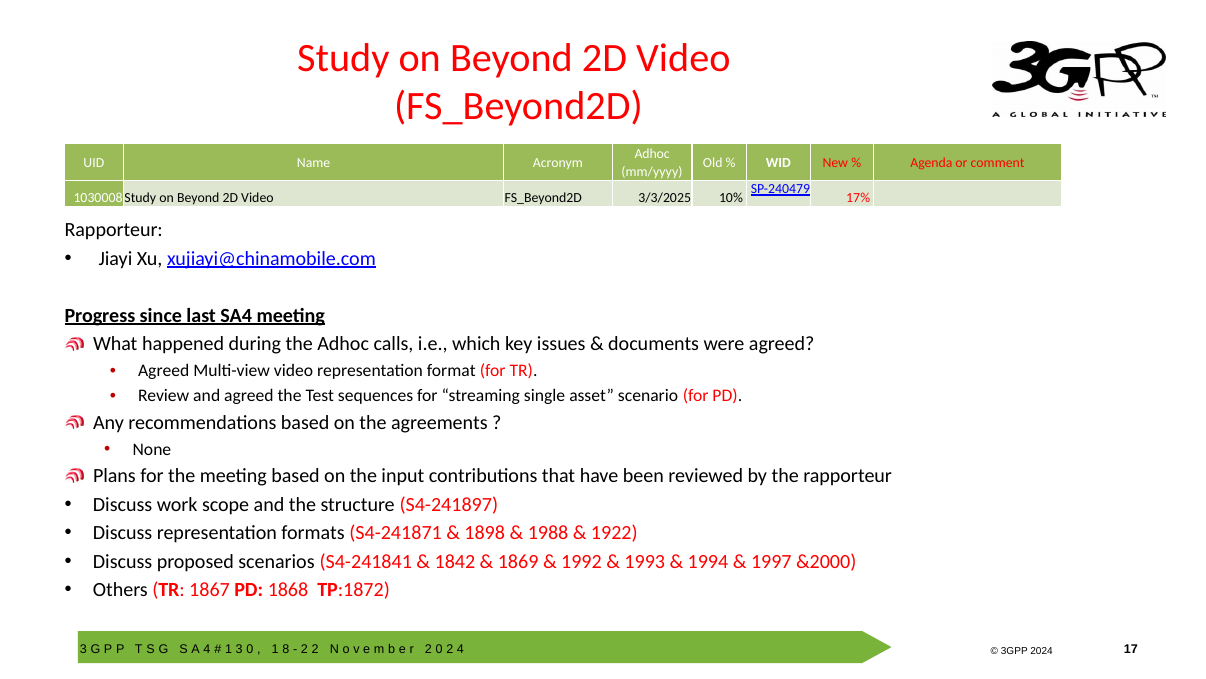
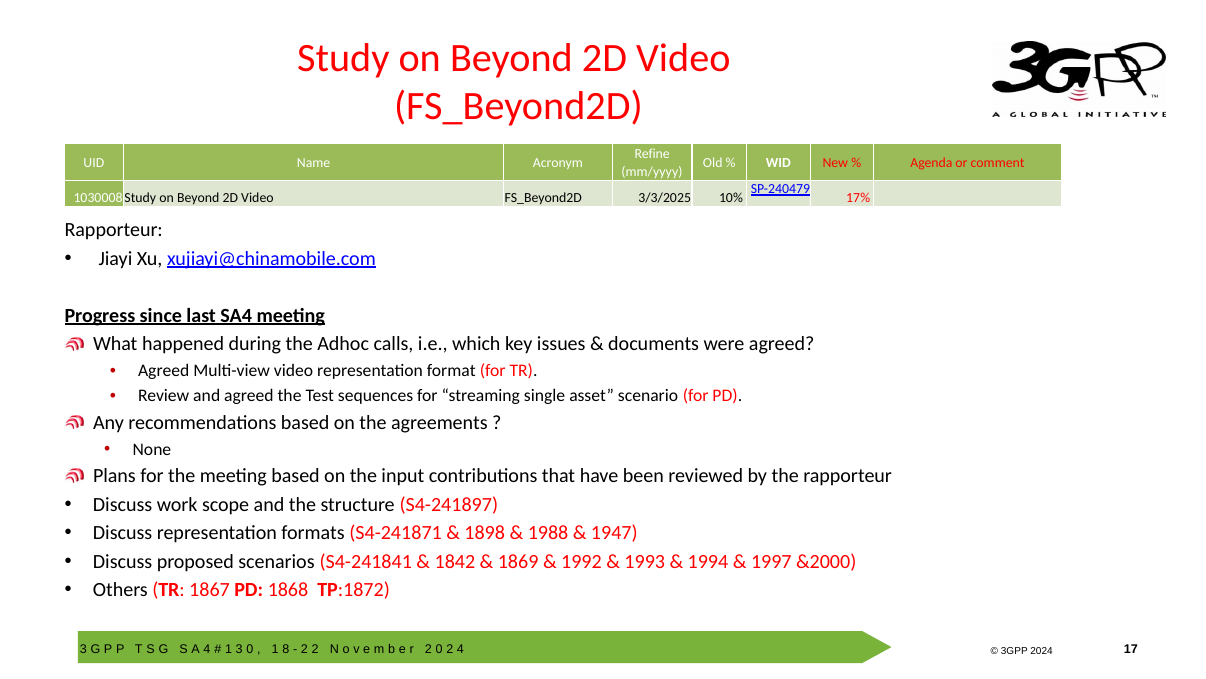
Adhoc at (652, 154): Adhoc -> Refine
1922: 1922 -> 1947
